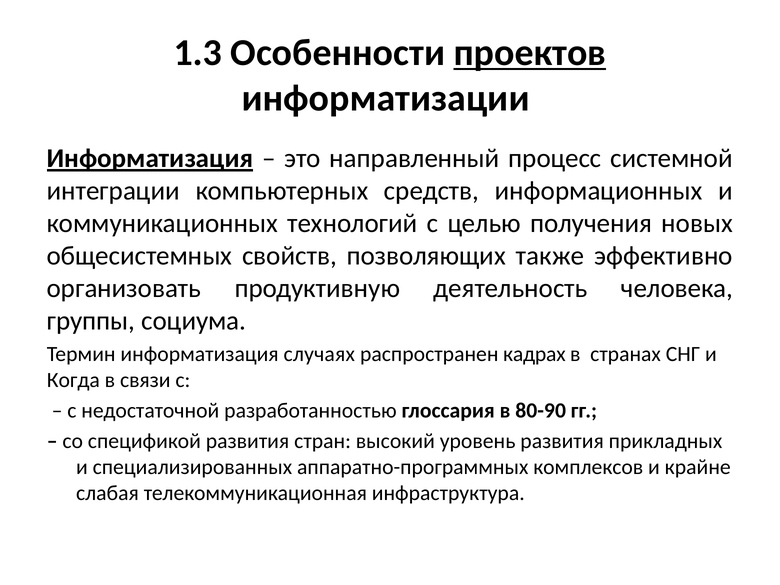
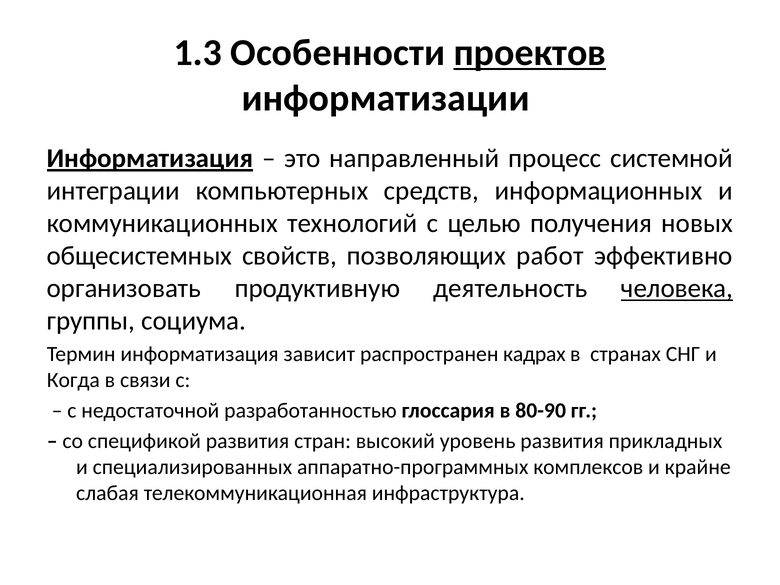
также: также -> работ
человека underline: none -> present
случаях: случаях -> зависит
